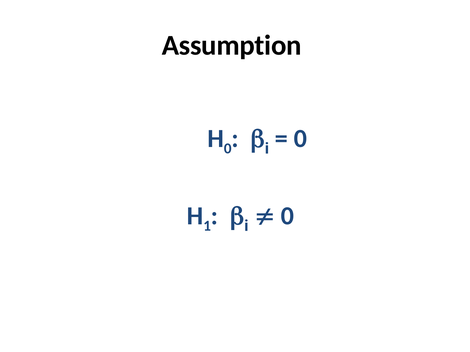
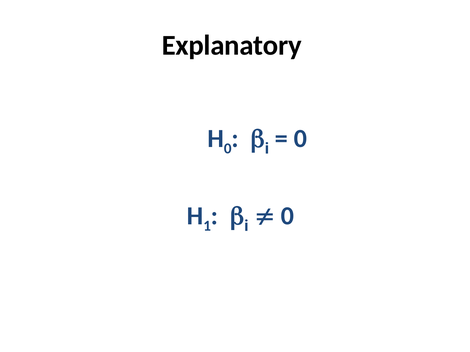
Assumption: Assumption -> Explanatory
